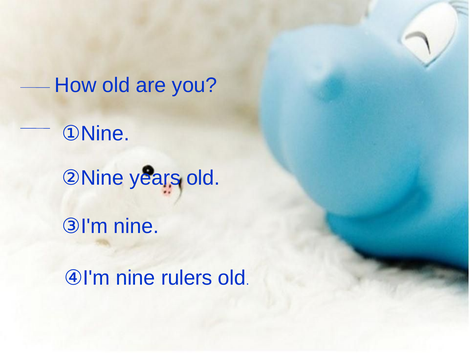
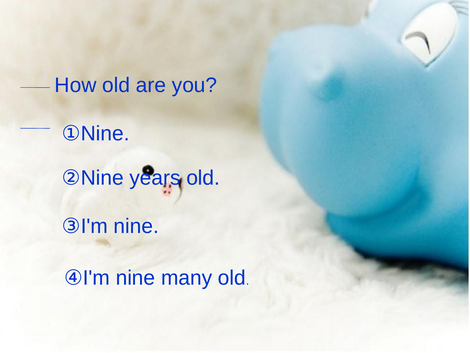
rulers: rulers -> many
